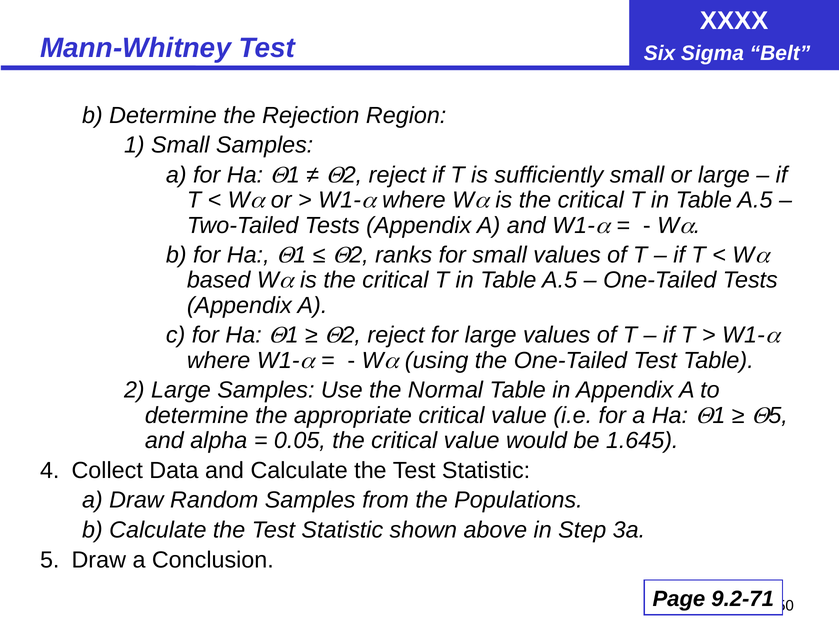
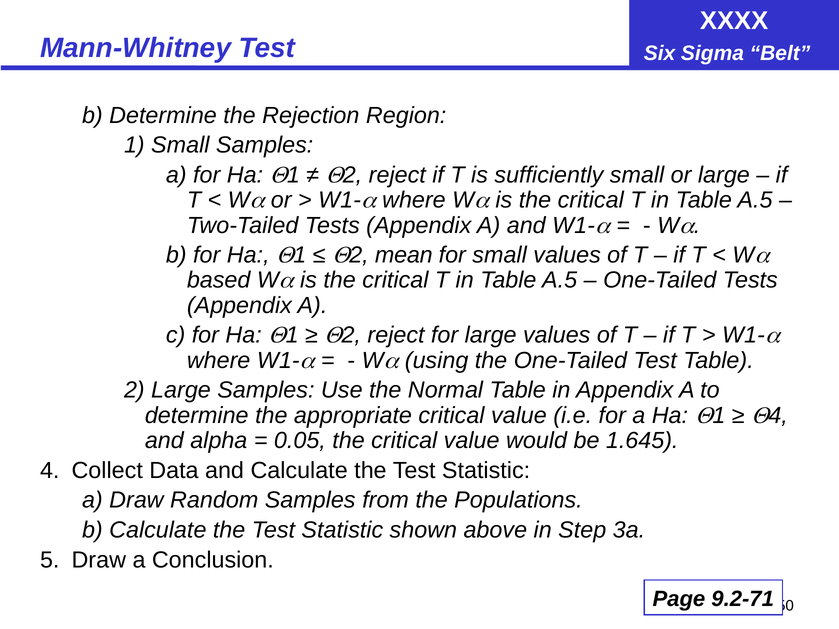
ranks: ranks -> mean
5 at (778, 416): 5 -> 4
